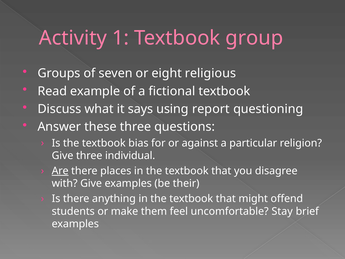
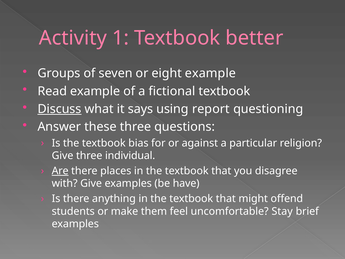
group: group -> better
eight religious: religious -> example
Discuss underline: none -> present
their: their -> have
